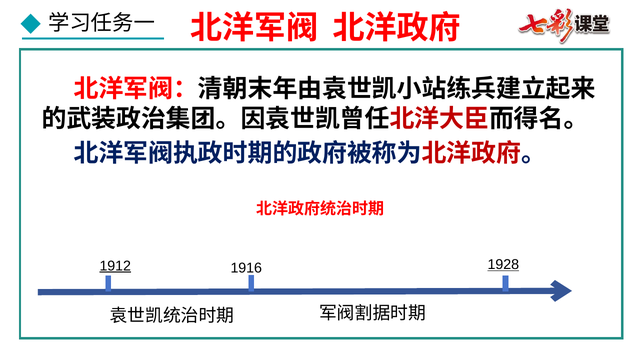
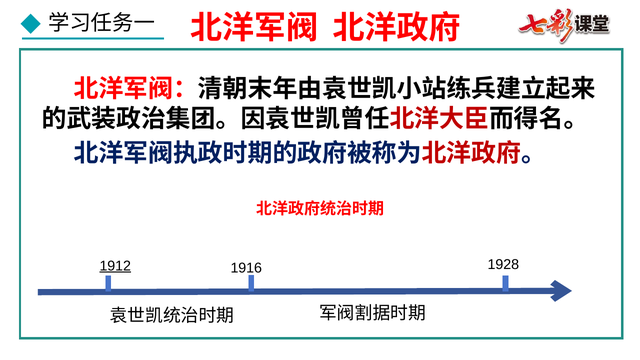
1928 underline: present -> none
